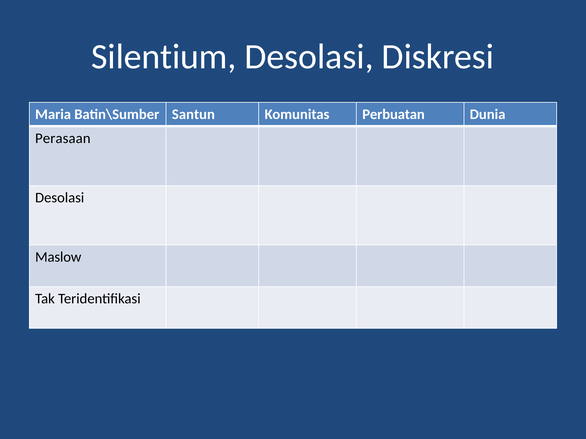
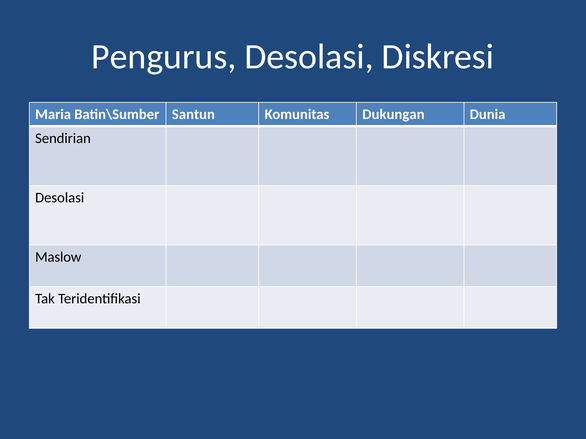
Silentium: Silentium -> Pengurus
Perbuatan: Perbuatan -> Dukungan
Perasaan: Perasaan -> Sendirian
